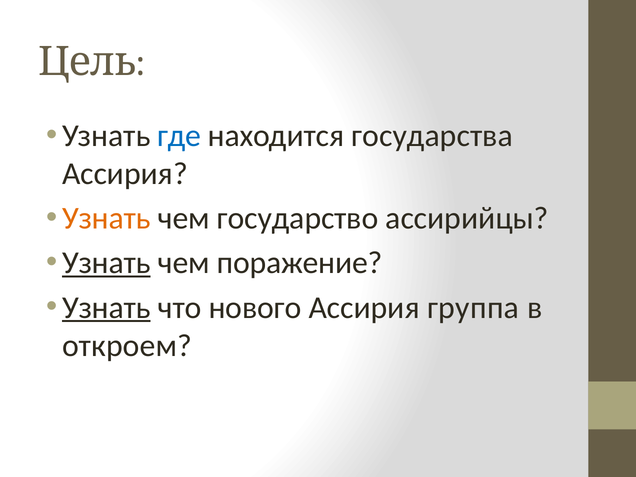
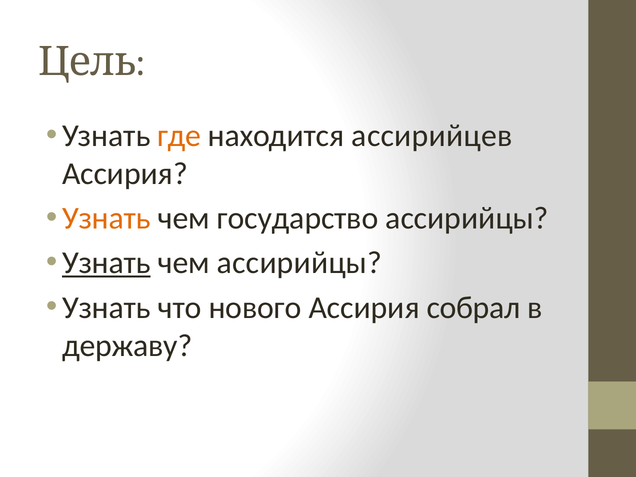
где colour: blue -> orange
государства: государства -> ассирийцев
чем поражение: поражение -> ассирийцы
Узнать at (106, 308) underline: present -> none
группа: группа -> собрал
откроем: откроем -> державу
